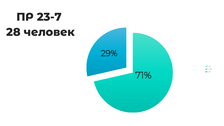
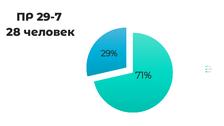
23-7: 23-7 -> 29-7
